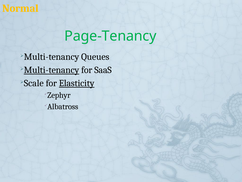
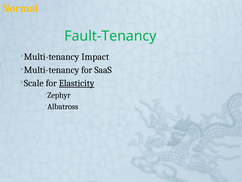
Page-Tenancy: Page-Tenancy -> Fault-Tenancy
Queues: Queues -> Impact
Multi-tenancy at (52, 70) underline: present -> none
